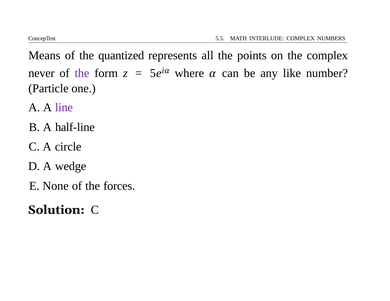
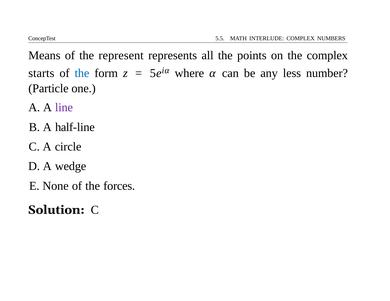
quantized: quantized -> represent
never: never -> starts
the at (82, 73) colour: purple -> blue
like: like -> less
